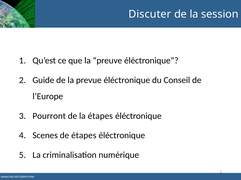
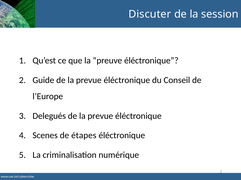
Pourront: Pourront -> Delegués
étapes at (100, 116): étapes -> prevue
